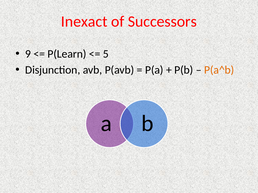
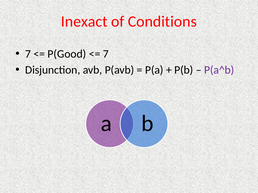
Successors: Successors -> Conditions
9 at (28, 54): 9 -> 7
P(Learn: P(Learn -> P(Good
5 at (106, 54): 5 -> 7
P(a^b colour: orange -> purple
